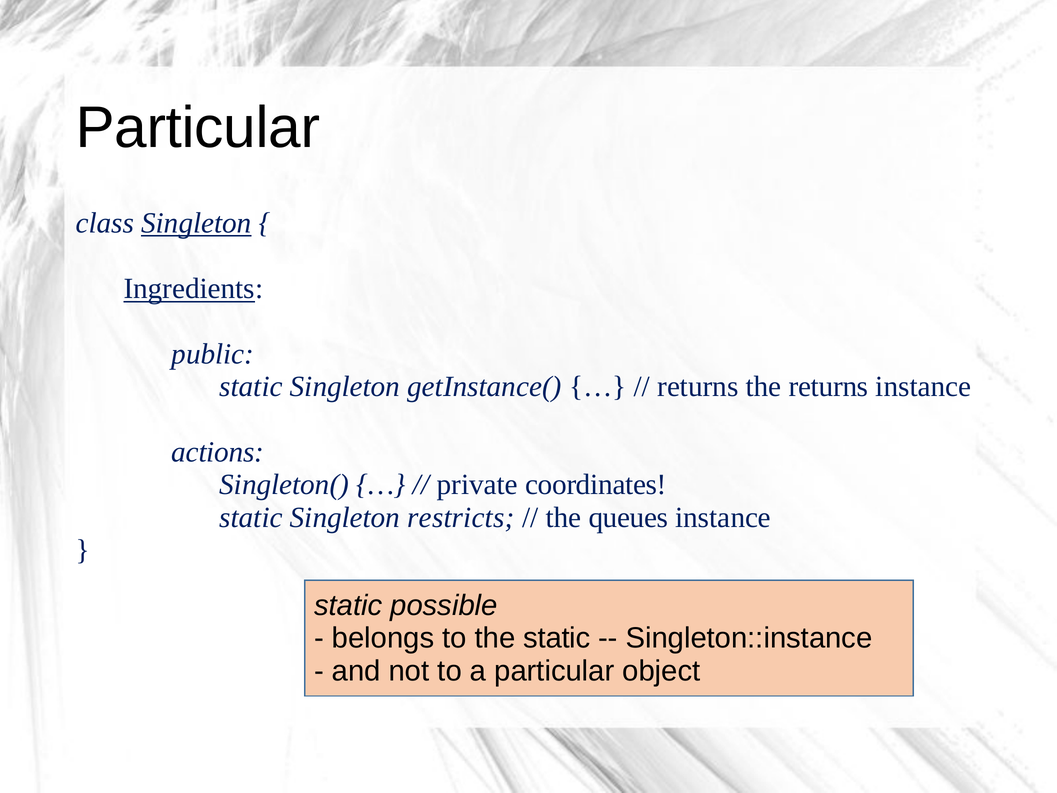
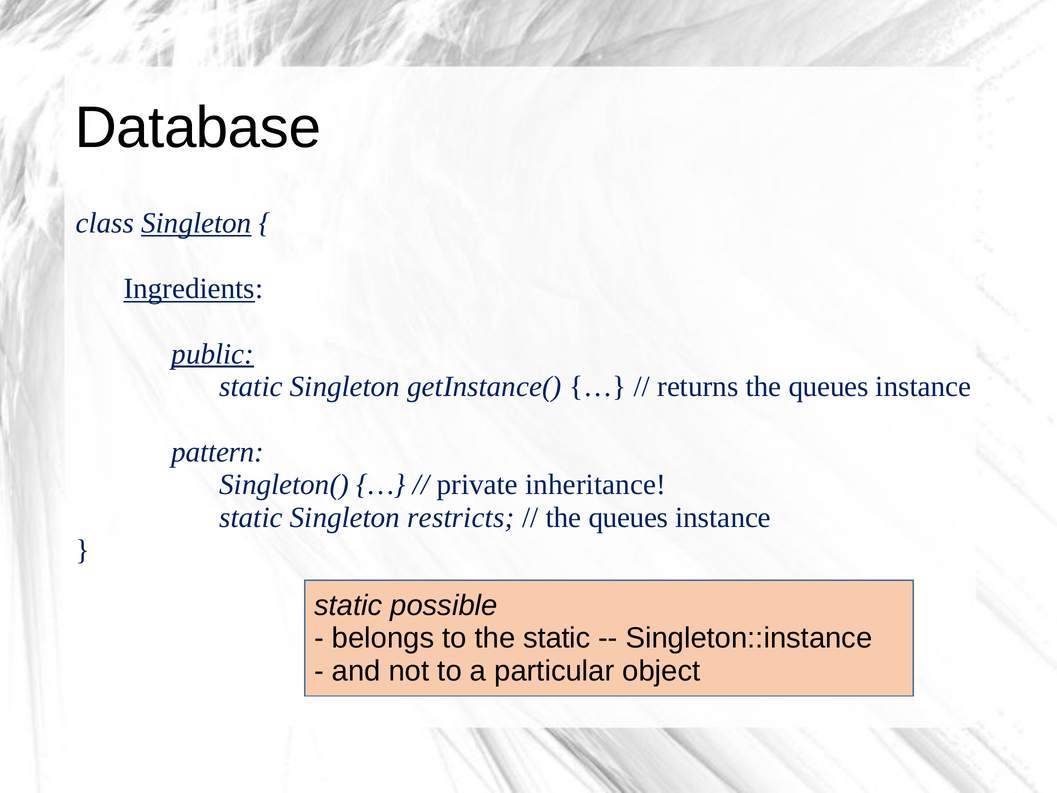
Particular at (198, 128): Particular -> Database
public underline: none -> present
returns the returns: returns -> queues
actions: actions -> pattern
coordinates: coordinates -> inheritance
